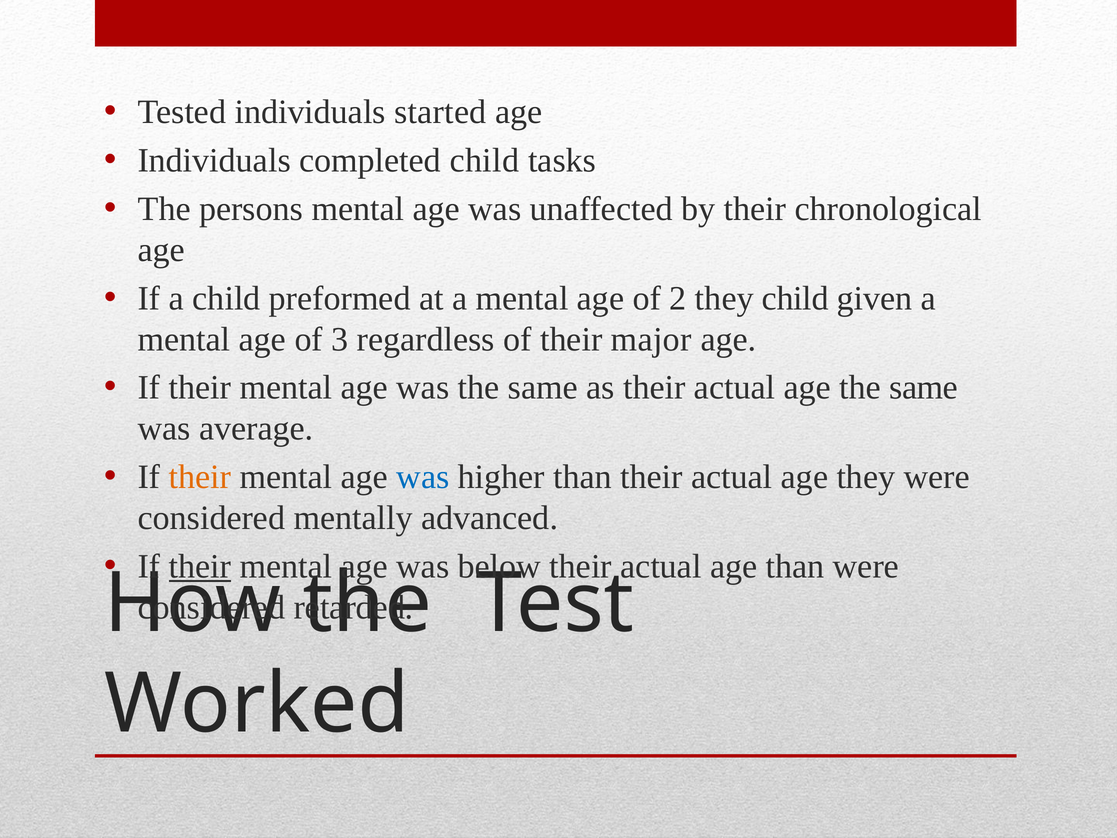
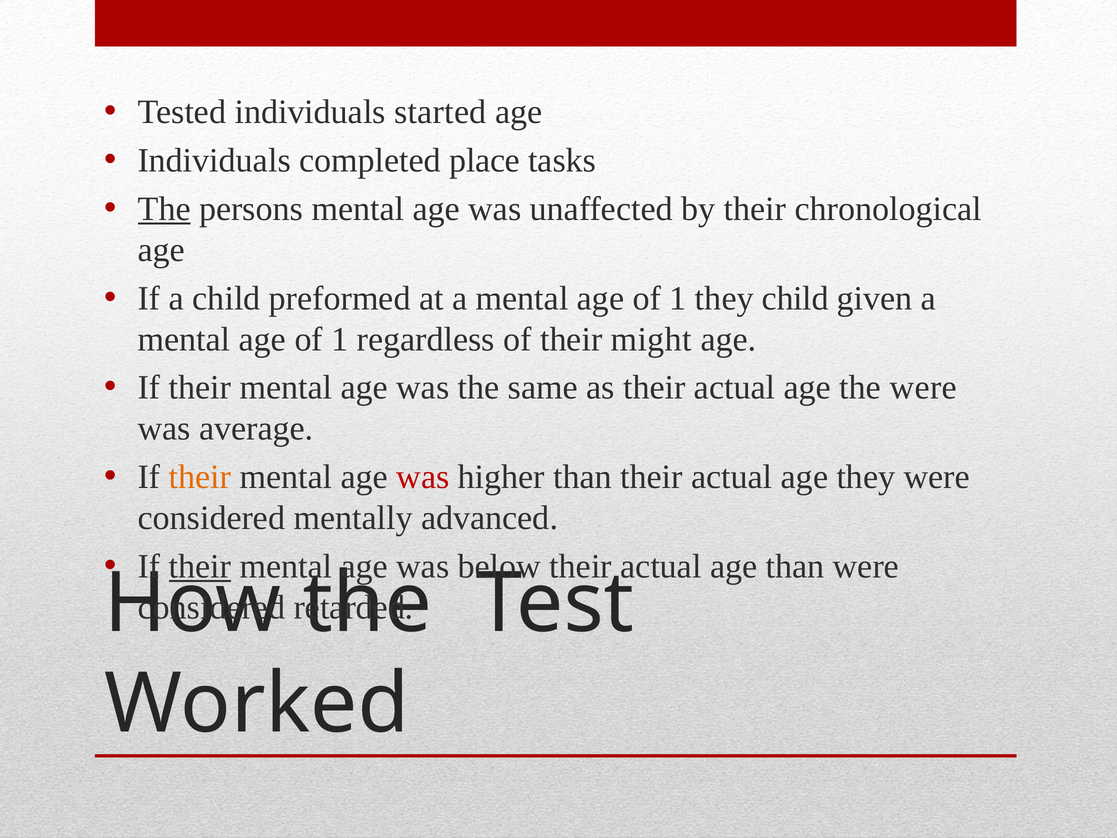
completed child: child -> place
The at (164, 209) underline: none -> present
2 at (678, 298): 2 -> 1
3 at (340, 339): 3 -> 1
major: major -> might
age the same: same -> were
was at (423, 477) colour: blue -> red
